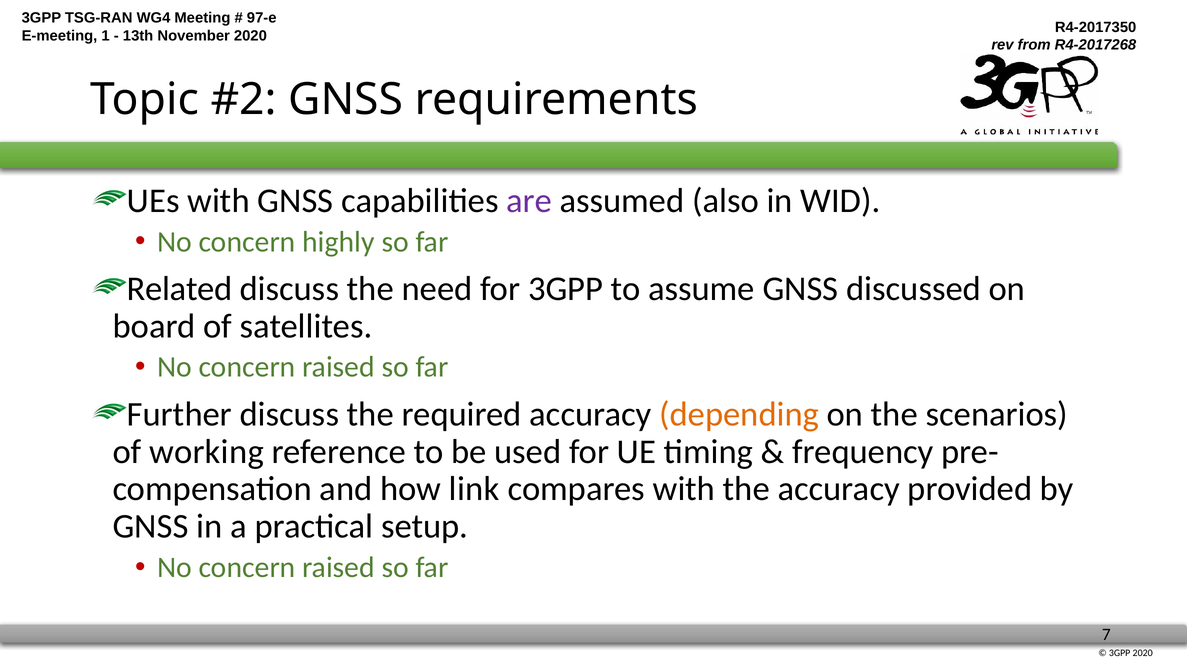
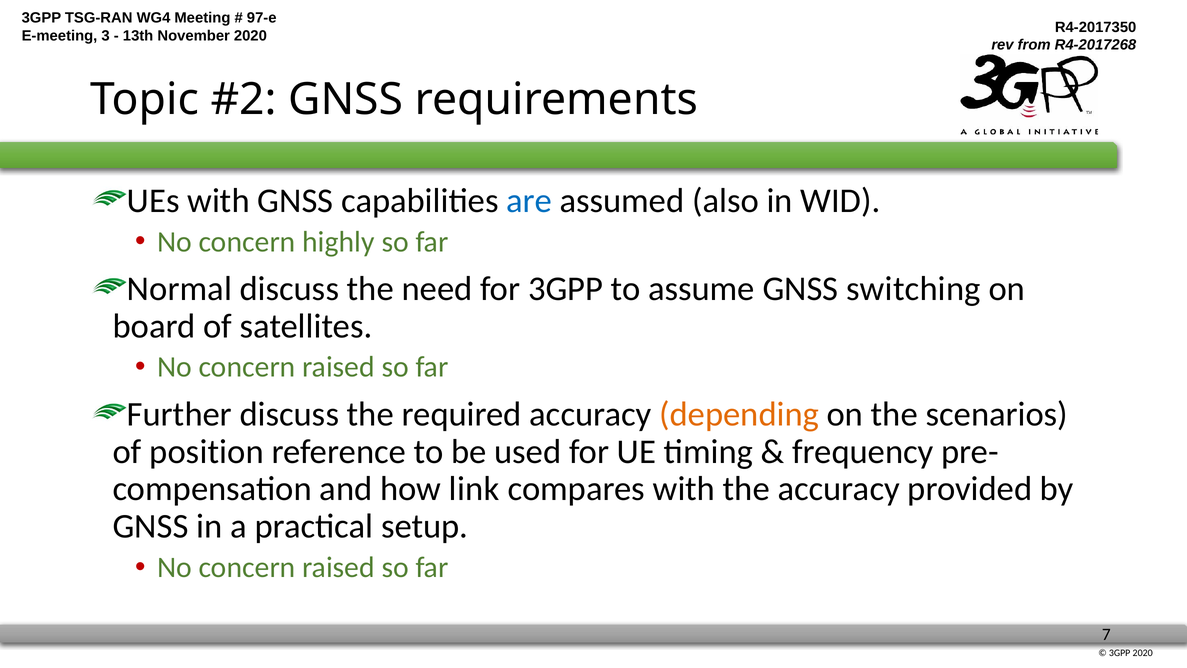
1: 1 -> 3
are colour: purple -> blue
Related: Related -> Normal
discussed: discussed -> switching
working: working -> position
